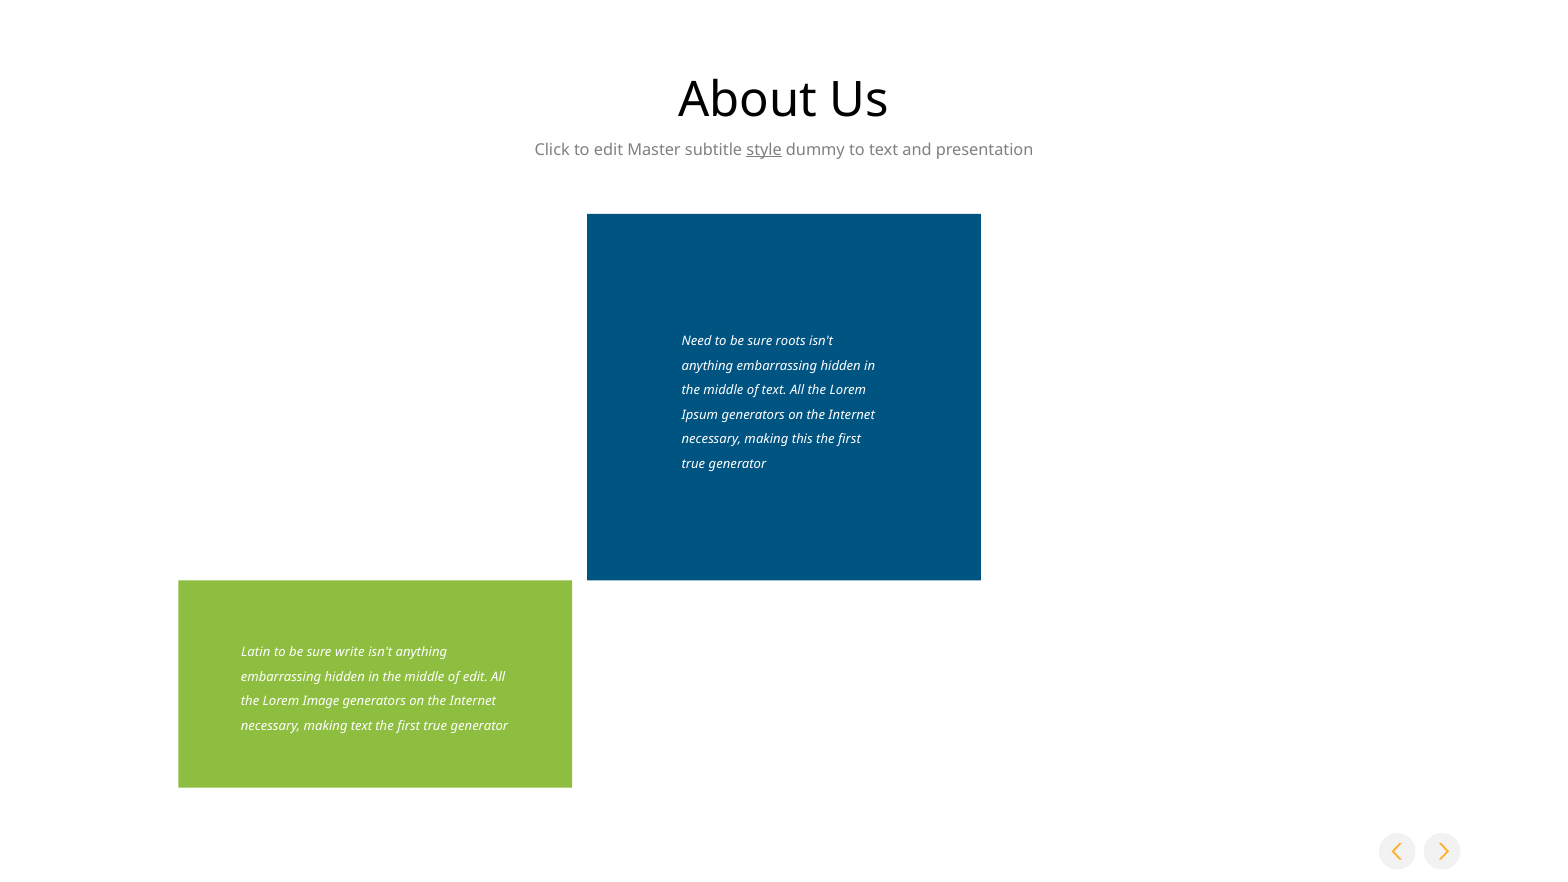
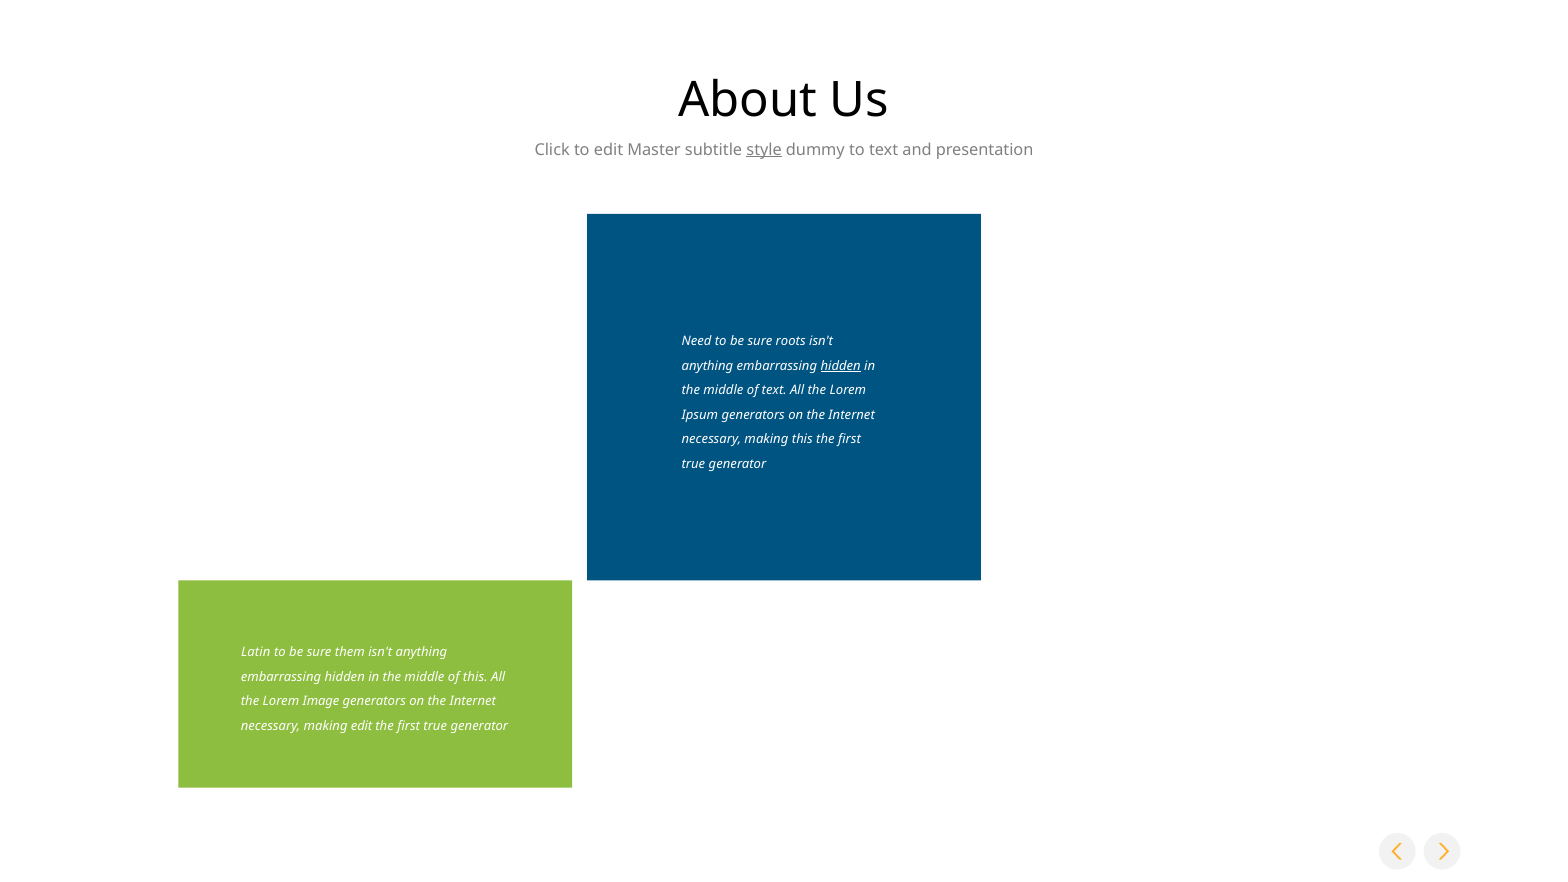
hidden at (841, 366) underline: none -> present
write: write -> them
of edit: edit -> this
making text: text -> edit
